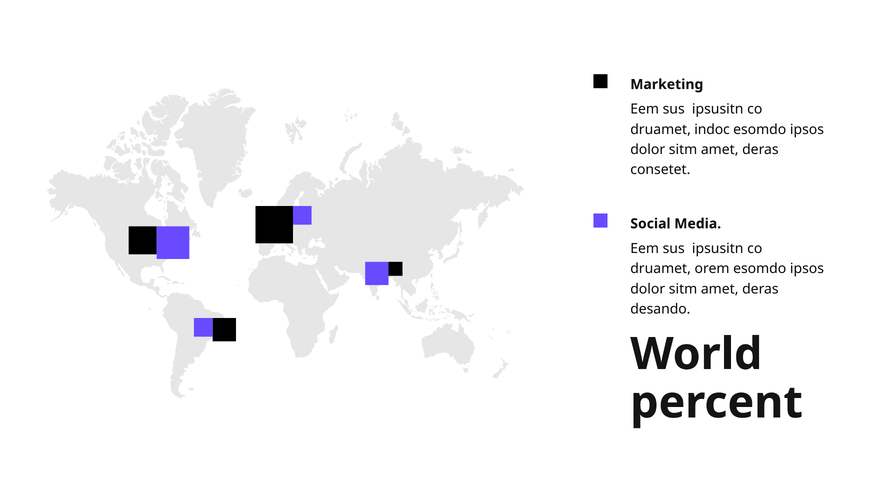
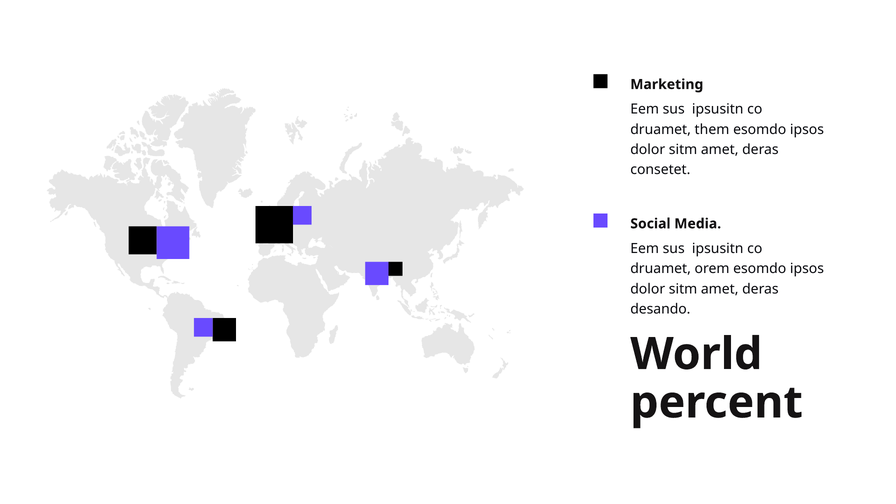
indoc: indoc -> them
